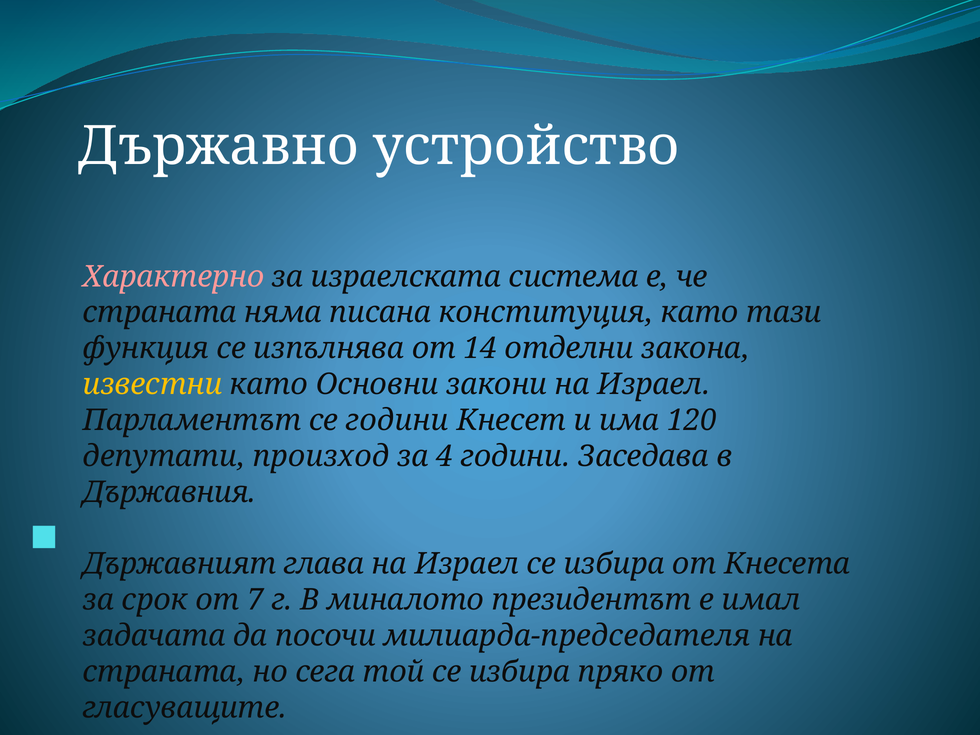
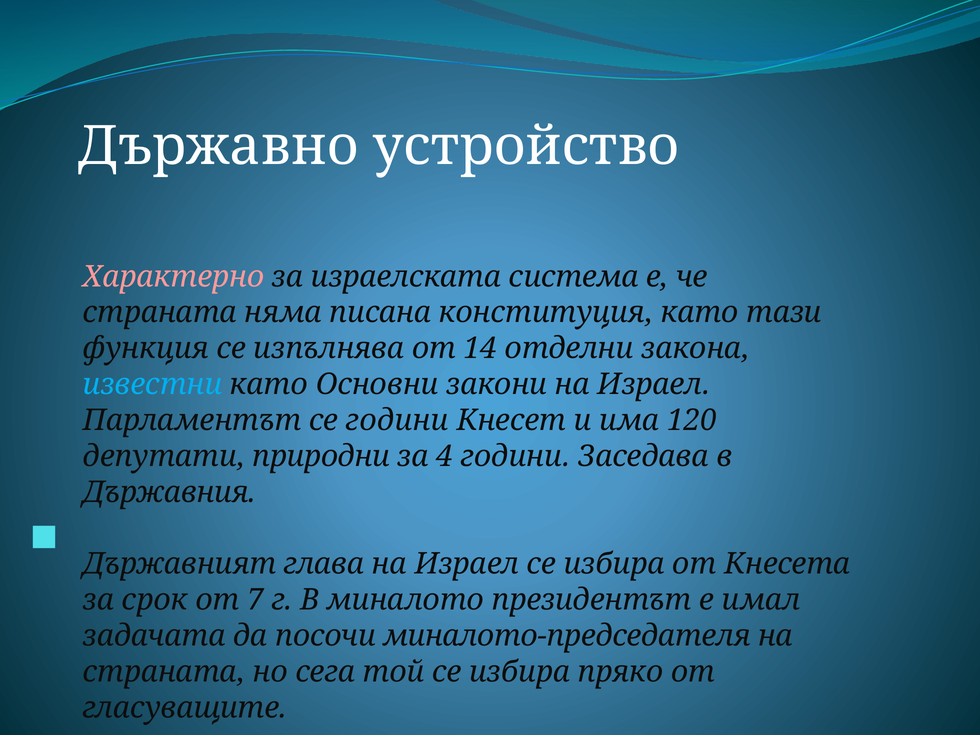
известни colour: yellow -> light blue
произход: произход -> природни
милиарда-председателя: милиарда-председателя -> миналото-председателя
